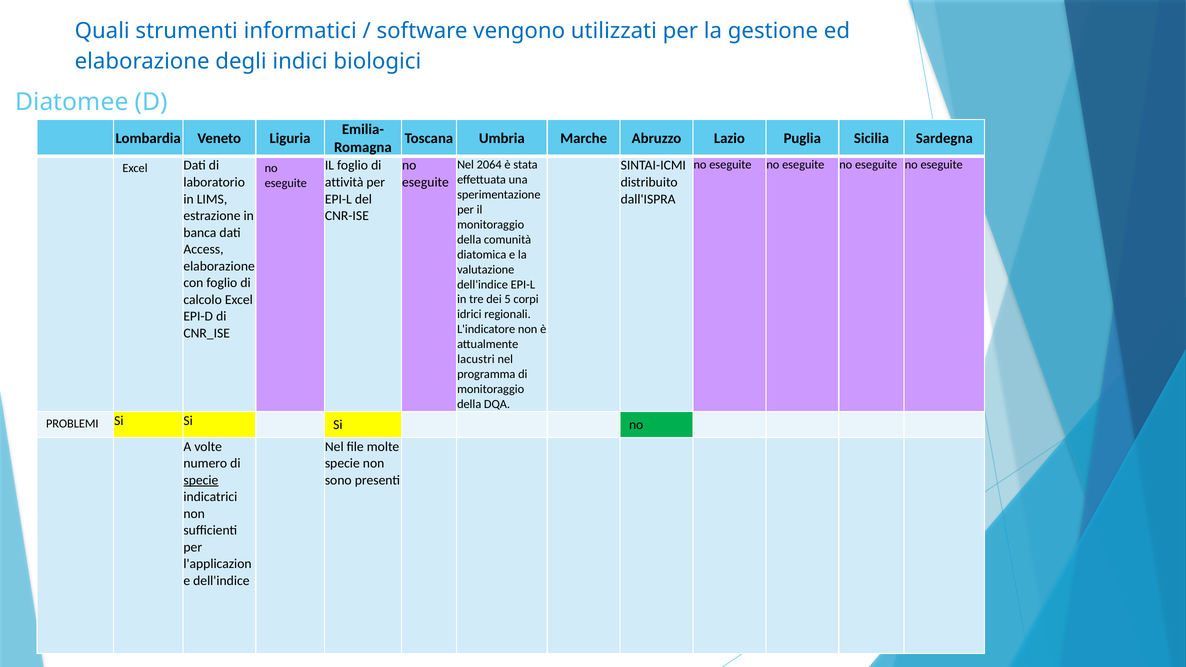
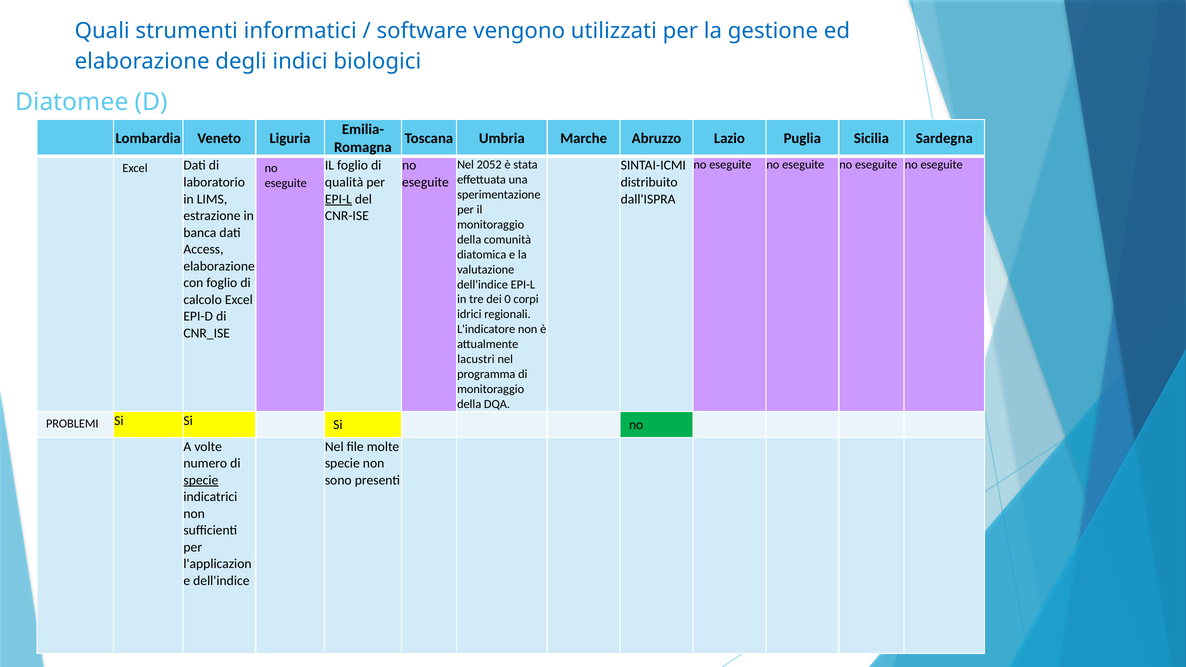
2064: 2064 -> 2052
attività: attività -> qualità
EPI-L at (338, 199) underline: none -> present
5: 5 -> 0
